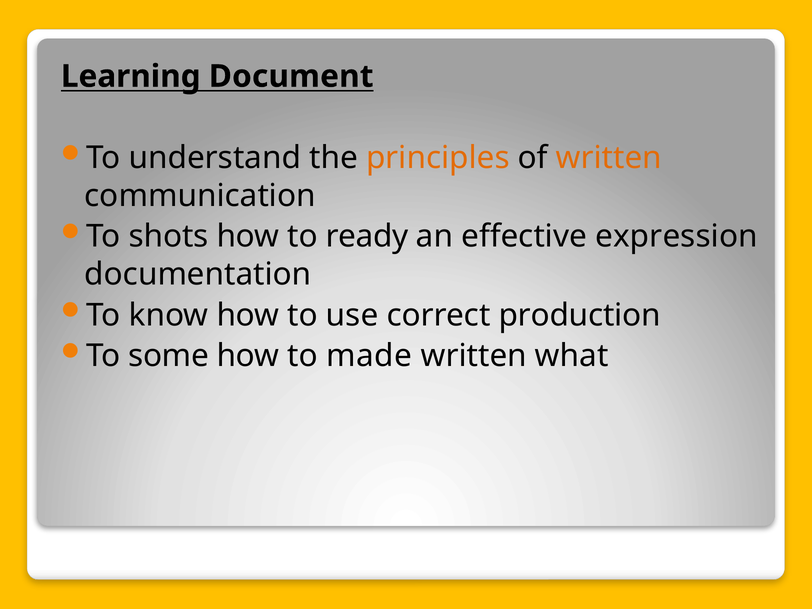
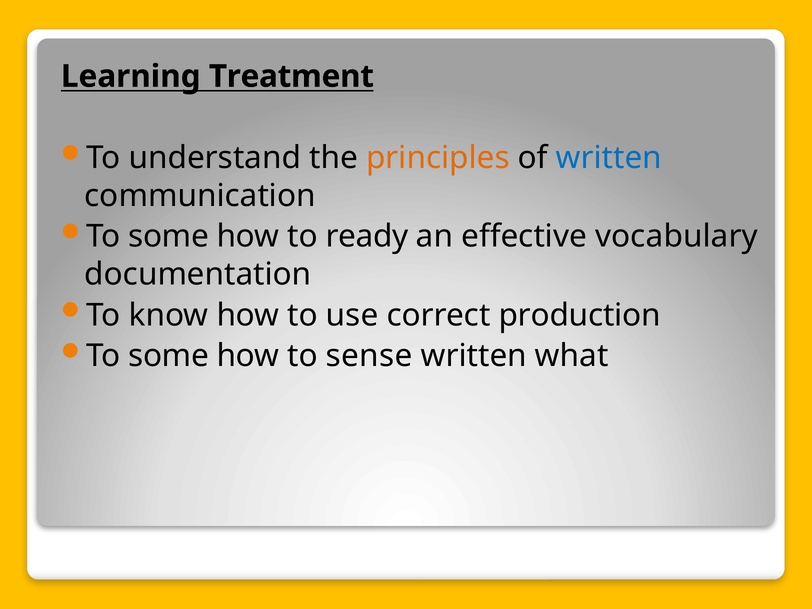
Document: Document -> Treatment
written at (609, 158) colour: orange -> blue
shots at (169, 236): shots -> some
expression: expression -> vocabulary
made: made -> sense
